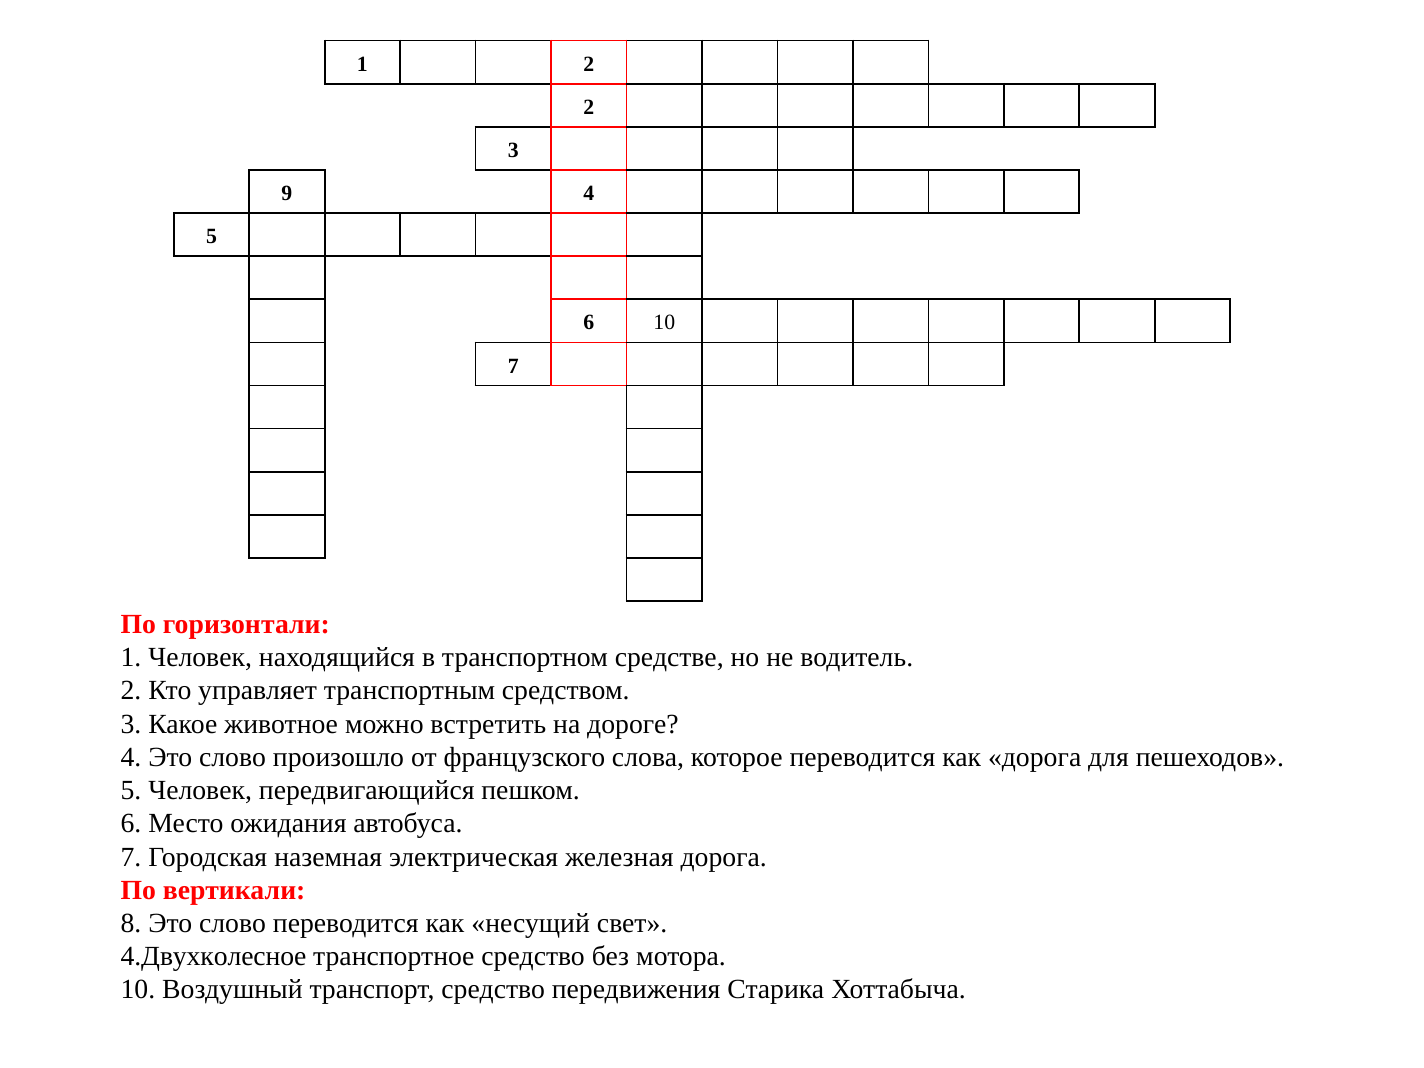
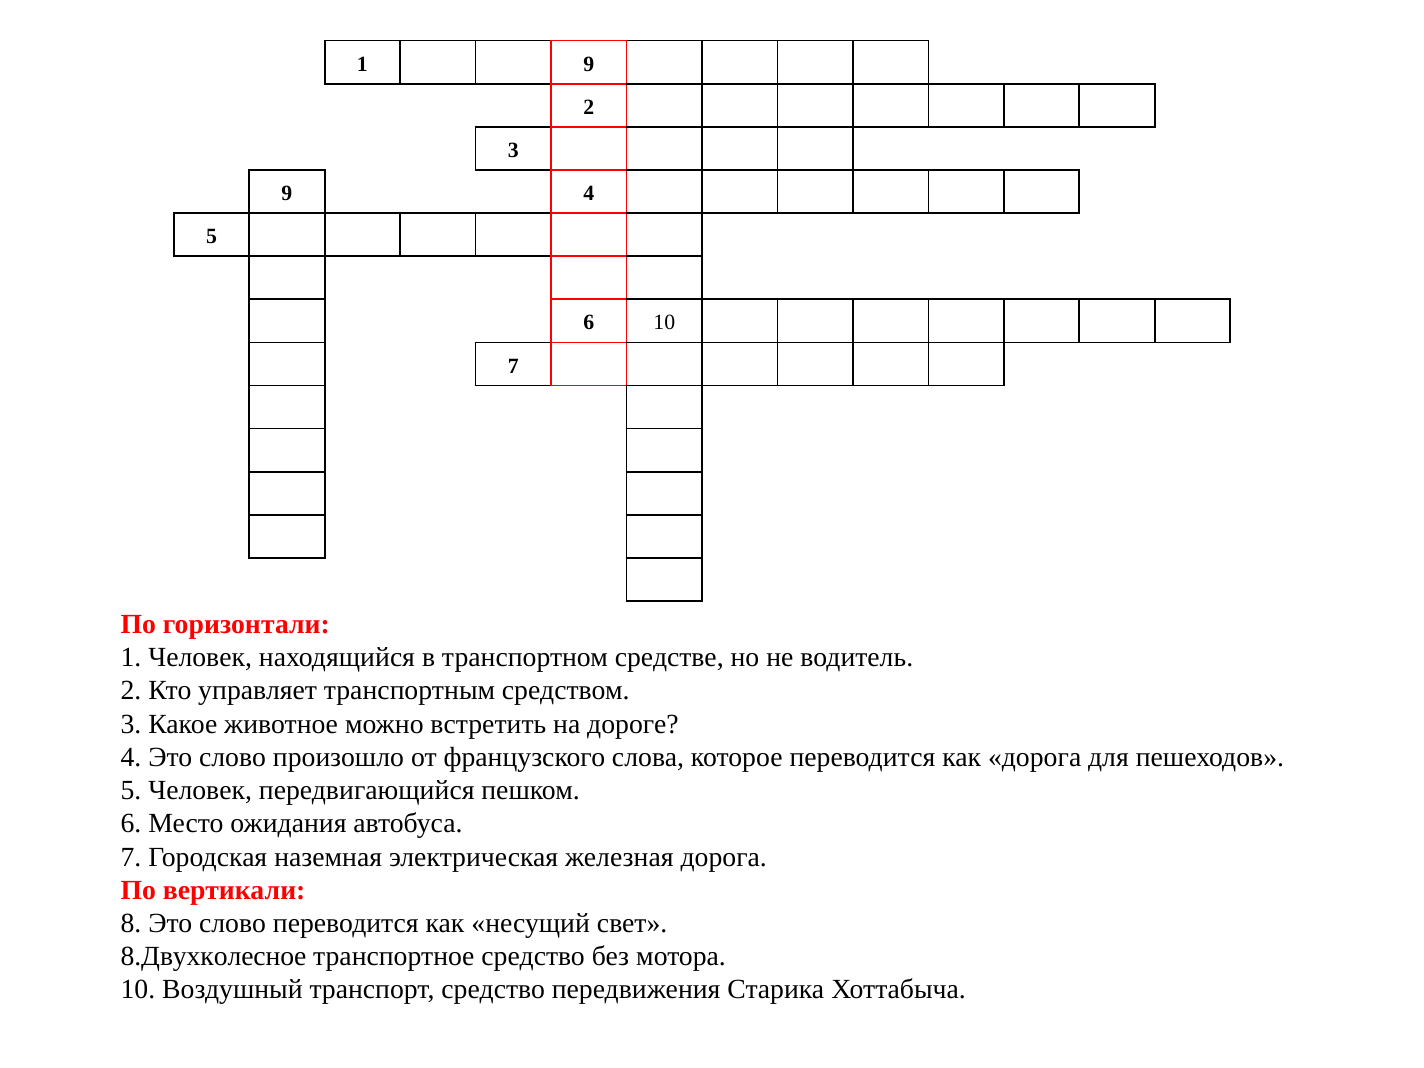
1 2: 2 -> 9
4.Двухколесное: 4.Двухколесное -> 8.Двухколесное
